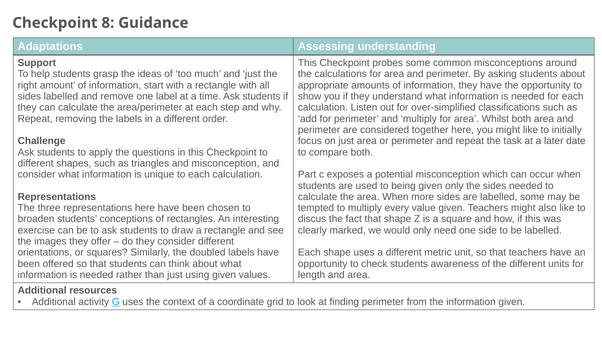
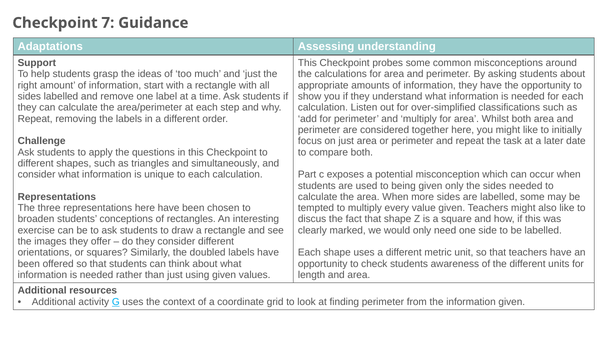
8: 8 -> 7
and misconception: misconception -> simultaneously
